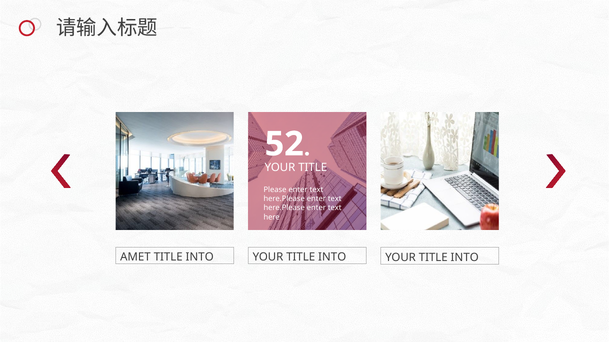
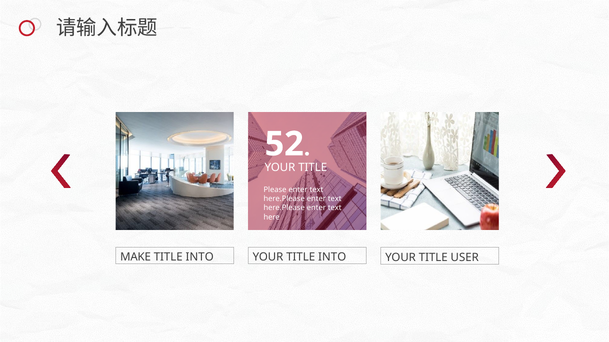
AMET: AMET -> MAKE
INTO at (465, 258): INTO -> USER
